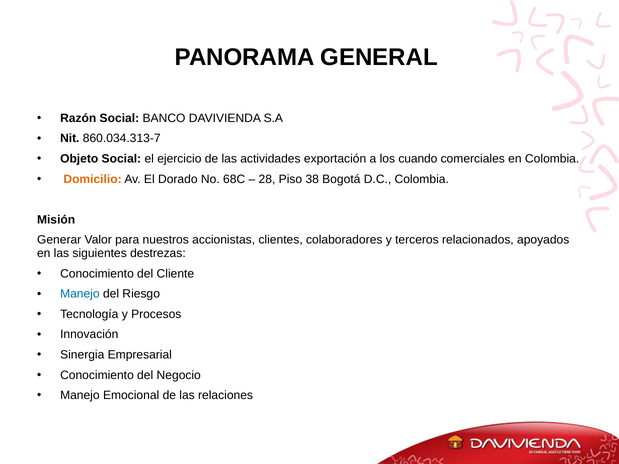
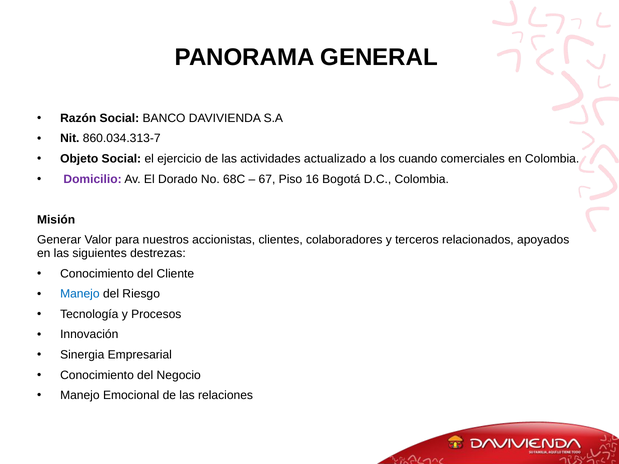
exportación: exportación -> actualizado
Domicilio colour: orange -> purple
28: 28 -> 67
38: 38 -> 16
